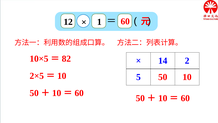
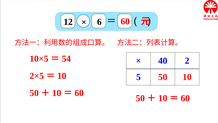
1: 1 -> 6
82: 82 -> 54
14: 14 -> 40
